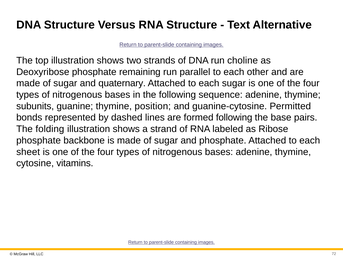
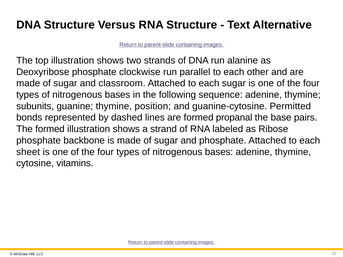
choline: choline -> alanine
remaining: remaining -> clockwise
quaternary: quaternary -> classroom
formed following: following -> propanal
The folding: folding -> formed
